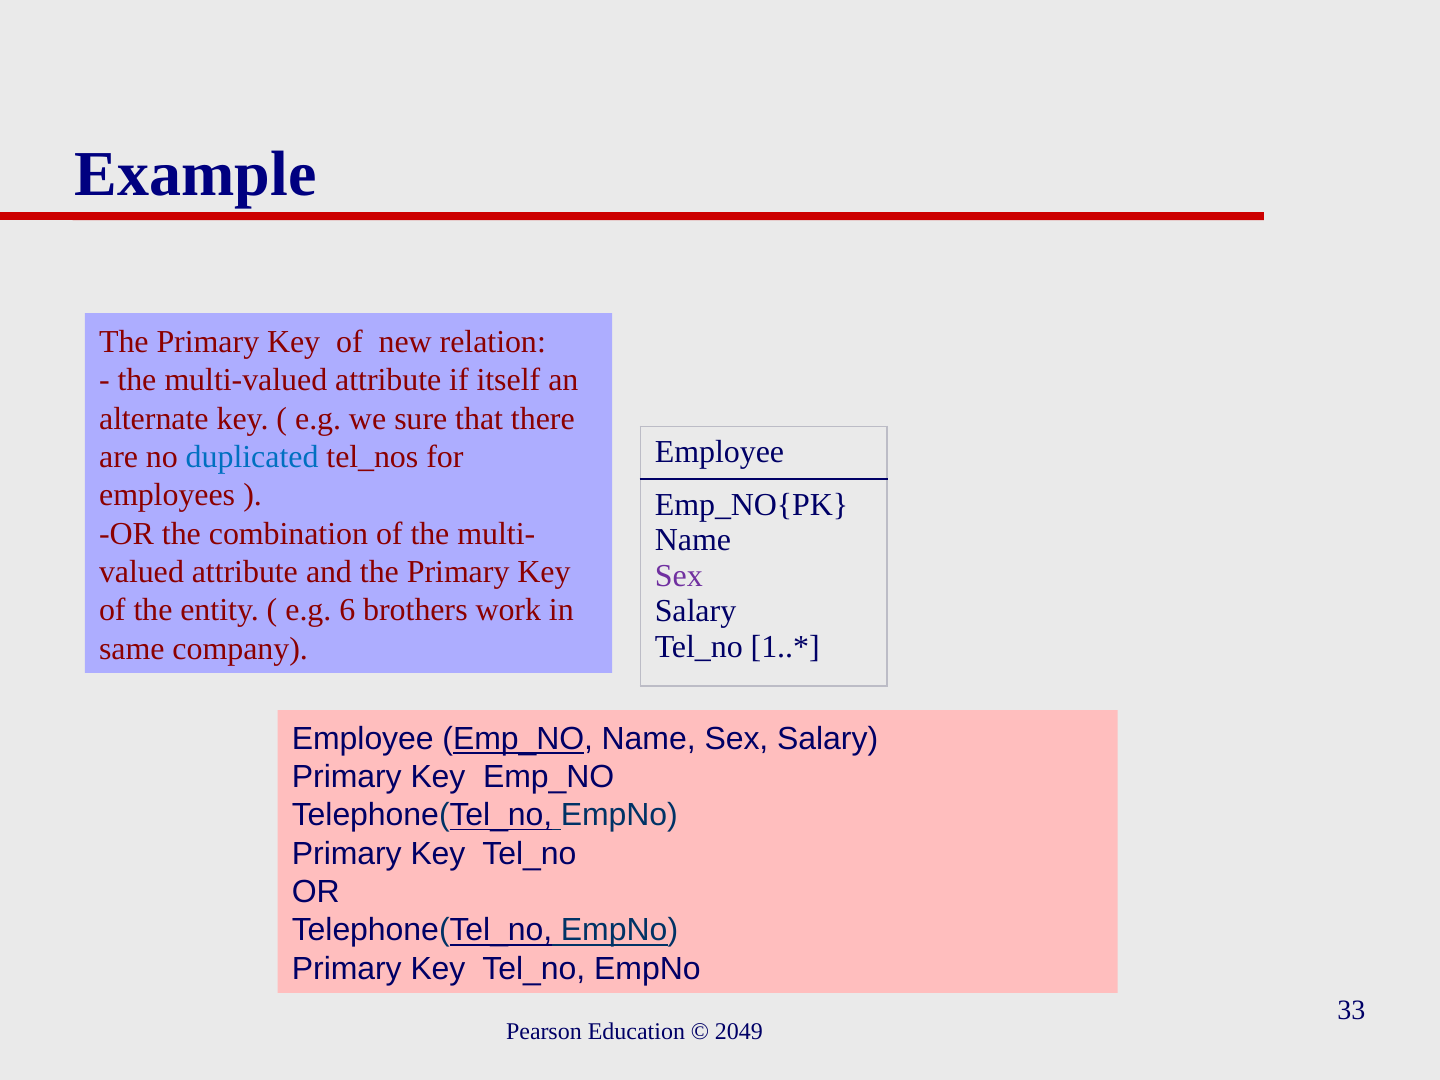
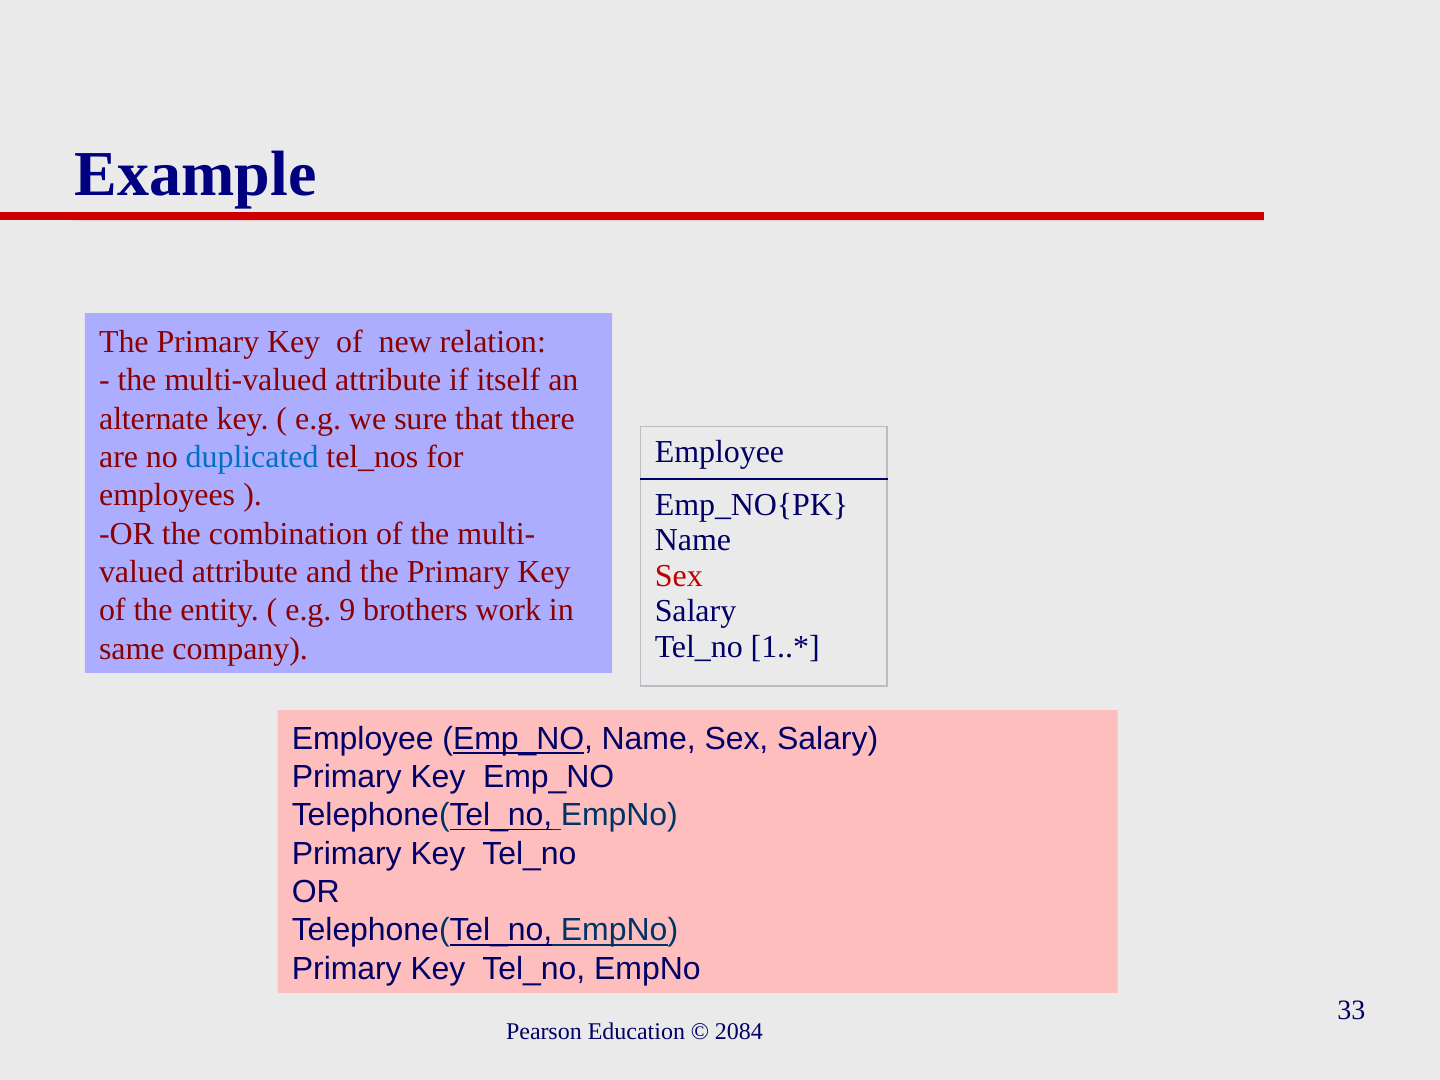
Sex at (679, 576) colour: purple -> red
6: 6 -> 9
2049: 2049 -> 2084
